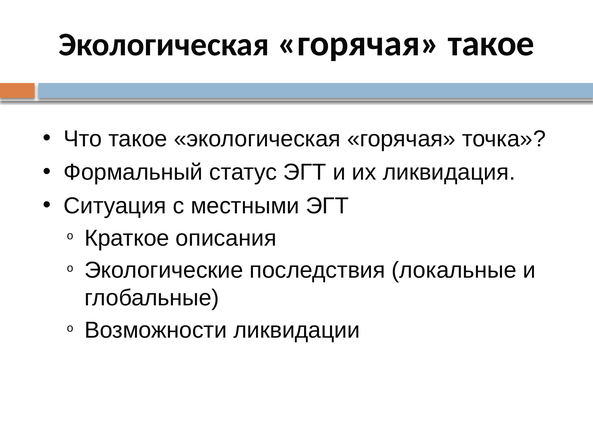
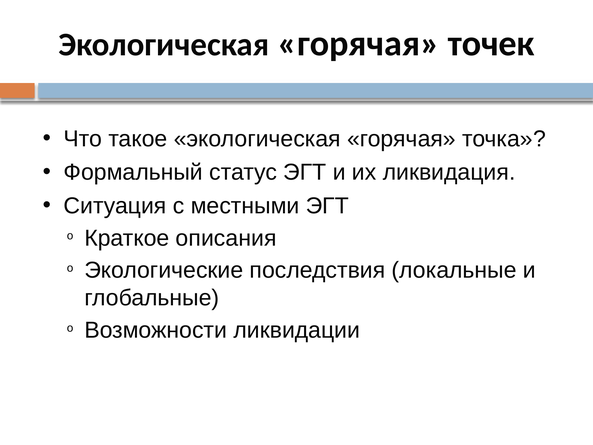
горячая такое: такое -> точек
